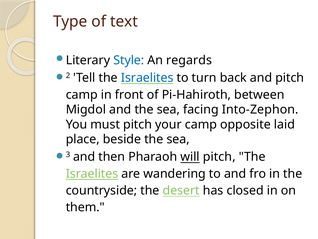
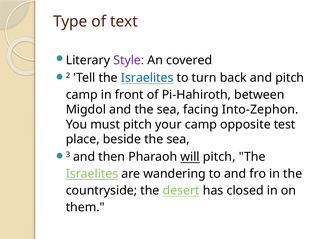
Style colour: blue -> purple
regards: regards -> covered
laid: laid -> test
